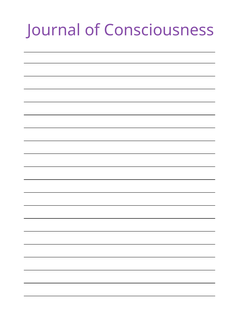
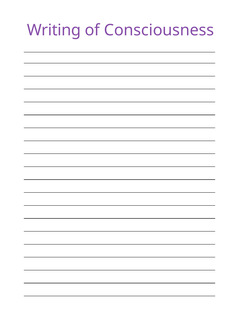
Journal: Journal -> Writing
